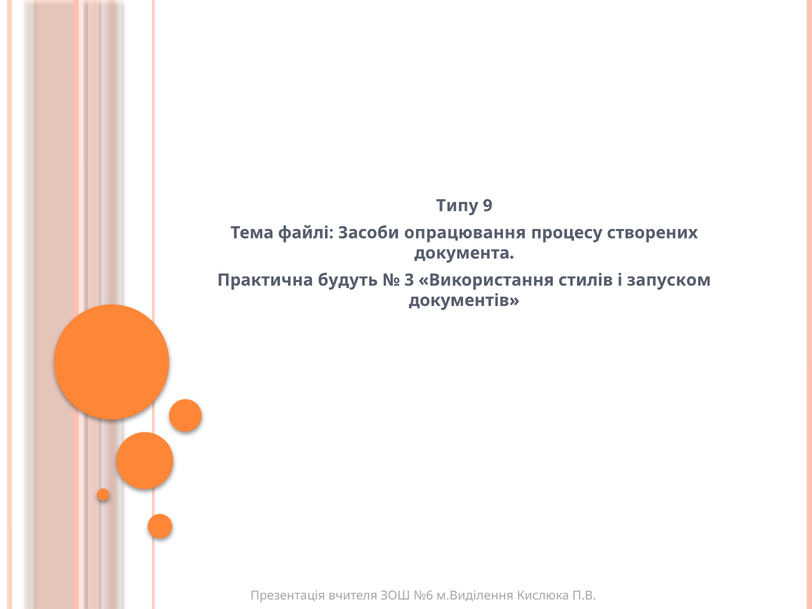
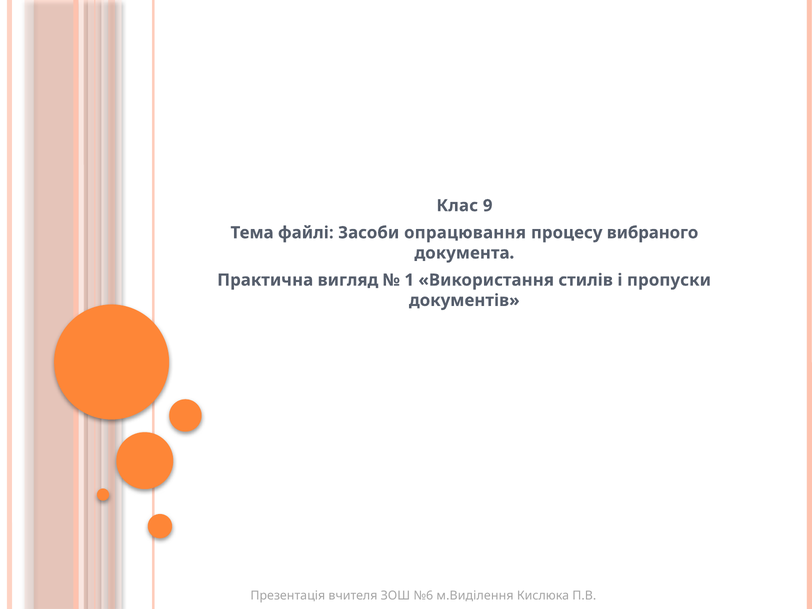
Типу: Типу -> Клас
створених: створених -> вибраного
будуть: будуть -> вигляд
3: 3 -> 1
запуском: запуском -> пропуски
